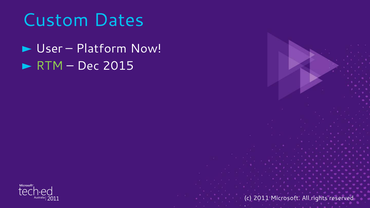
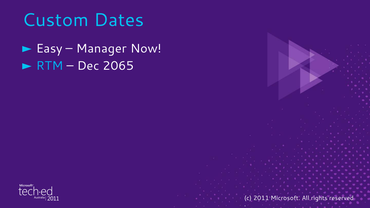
User: User -> Easy
Platform: Platform -> Manager
RTM colour: light green -> light blue
2015: 2015 -> 2065
